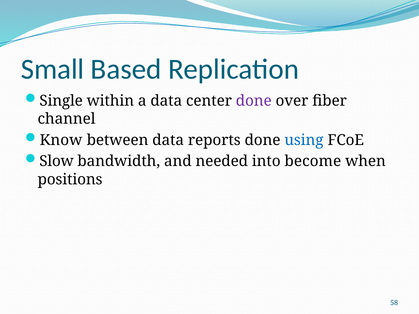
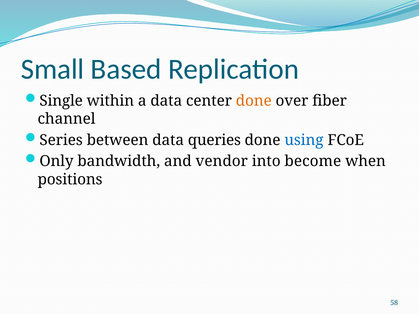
done at (254, 101) colour: purple -> orange
Know: Know -> Series
reports: reports -> queries
Slow: Slow -> Only
needed: needed -> vendor
